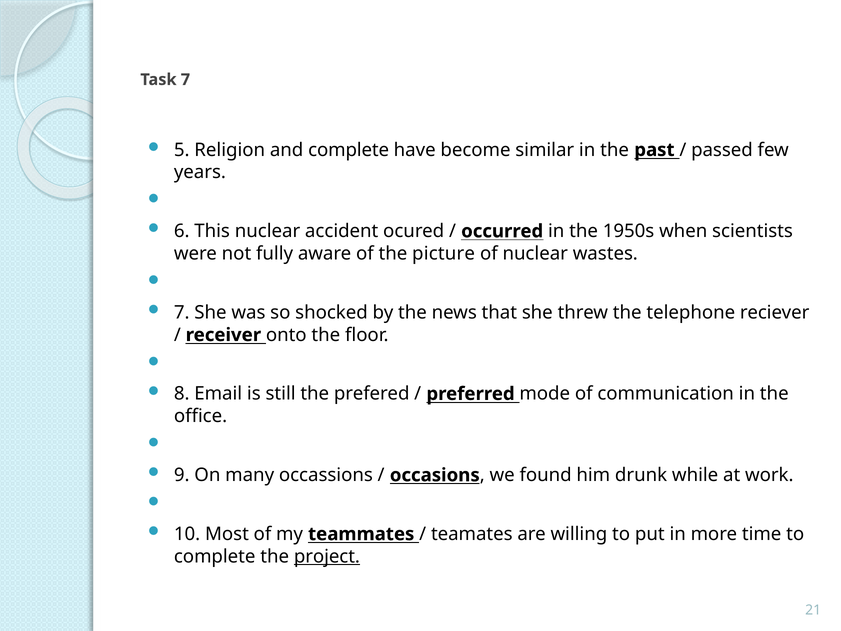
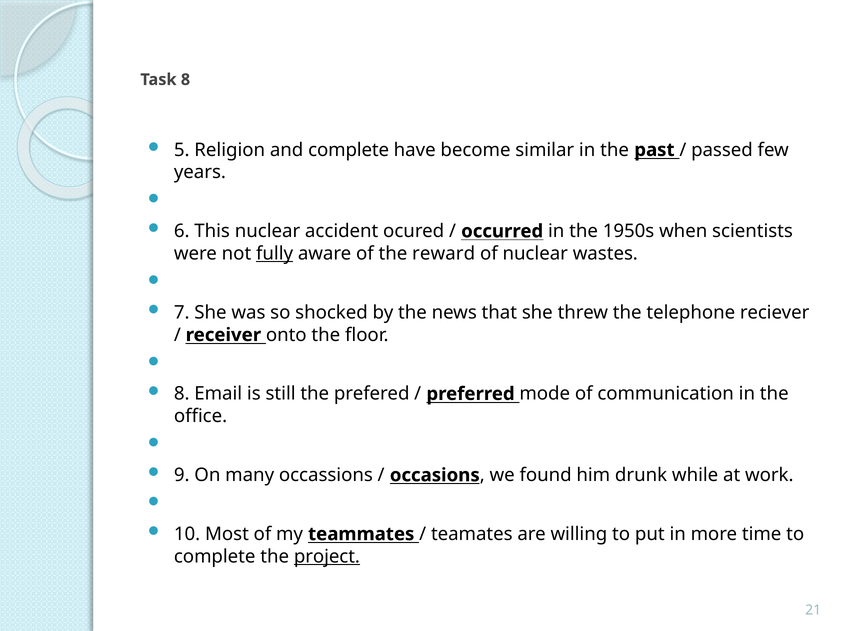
Task 7: 7 -> 8
fully underline: none -> present
picture: picture -> reward
